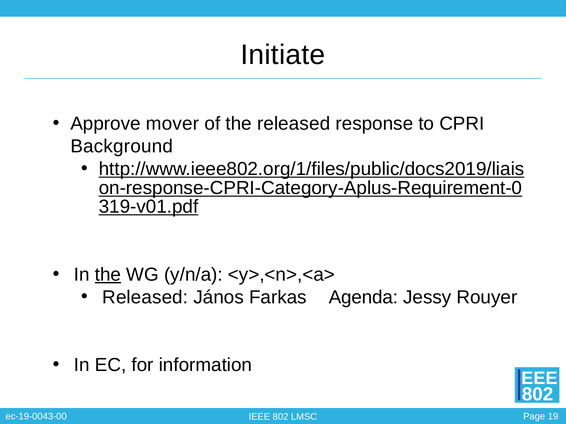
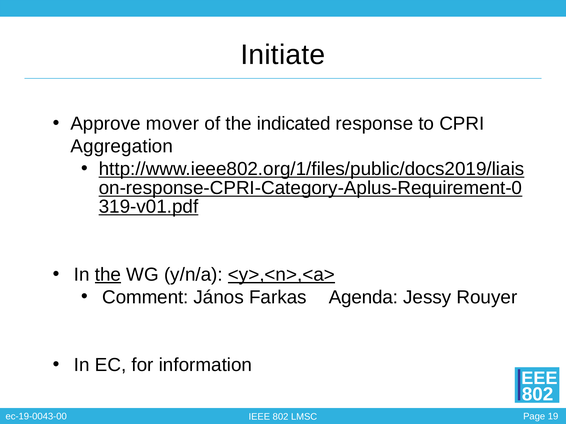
the released: released -> indicated
Background: Background -> Aggregation
<y>,<n>,<a> underline: none -> present
Released at (145, 297): Released -> Comment
